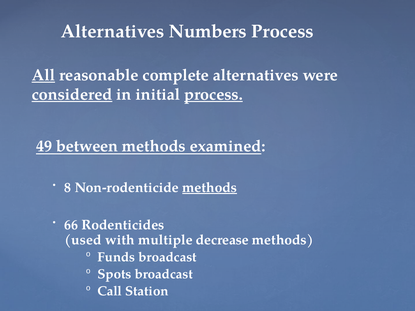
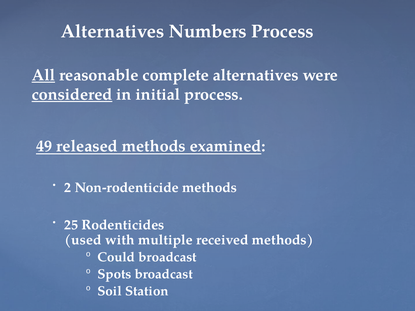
process at (213, 95) underline: present -> none
between: between -> released
8: 8 -> 2
methods at (210, 188) underline: present -> none
66: 66 -> 25
decrease: decrease -> received
Funds: Funds -> Could
Call: Call -> Soil
